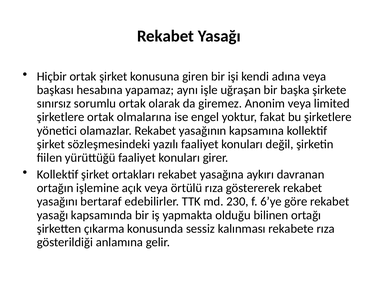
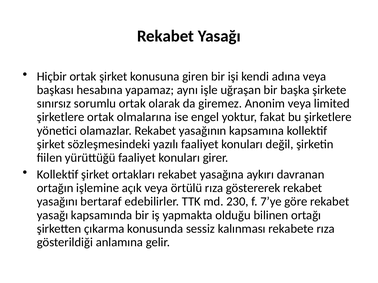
6’ye: 6’ye -> 7’ye
